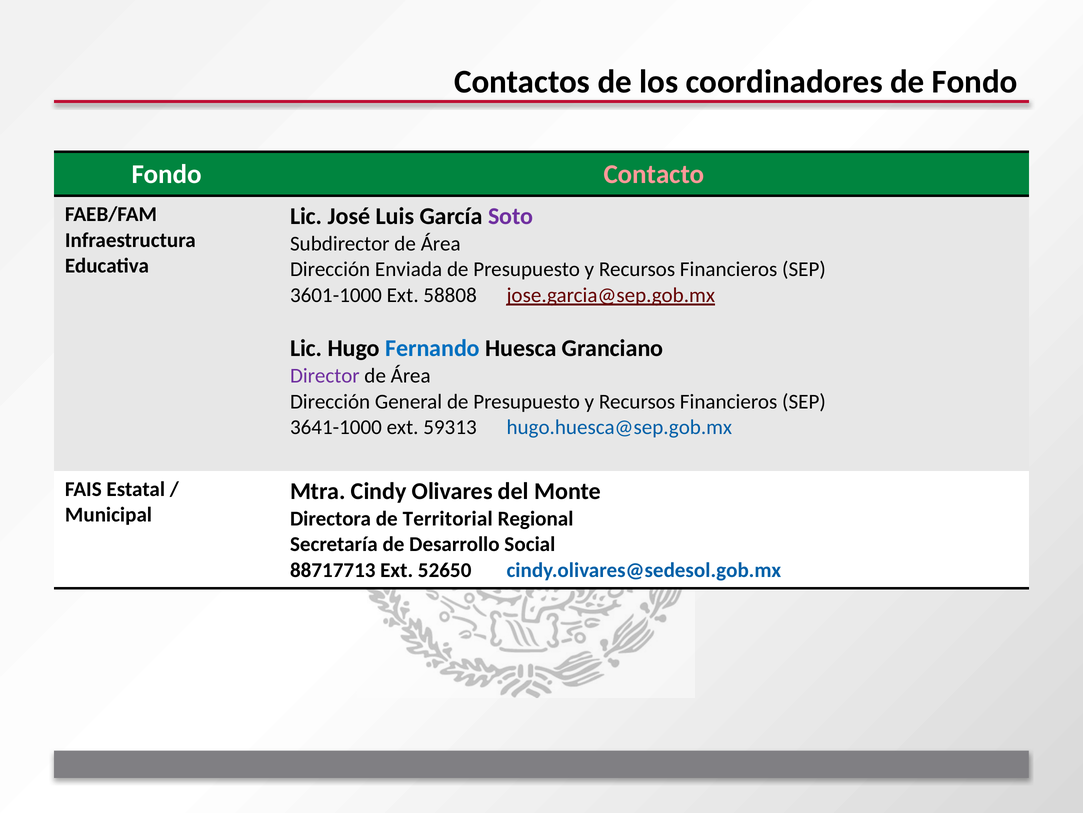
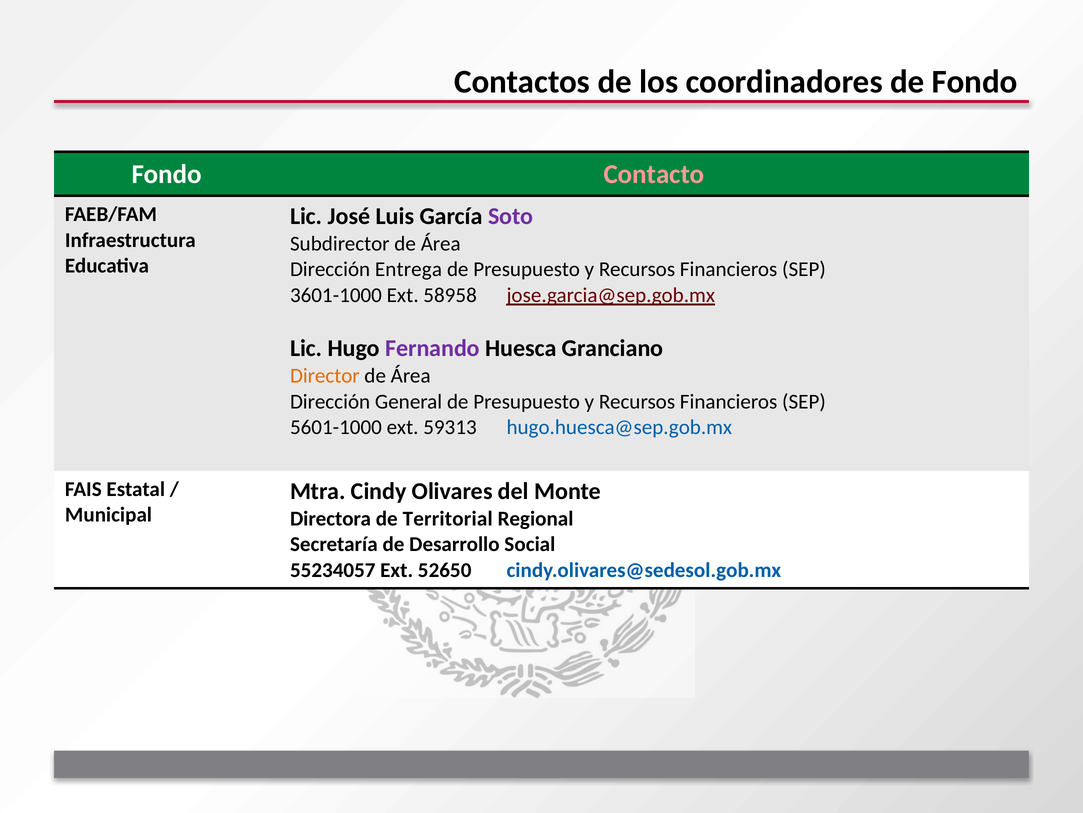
Enviada: Enviada -> Entrega
58808: 58808 -> 58958
Fernando colour: blue -> purple
Director colour: purple -> orange
3641-1000: 3641-1000 -> 5601-1000
88717713: 88717713 -> 55234057
